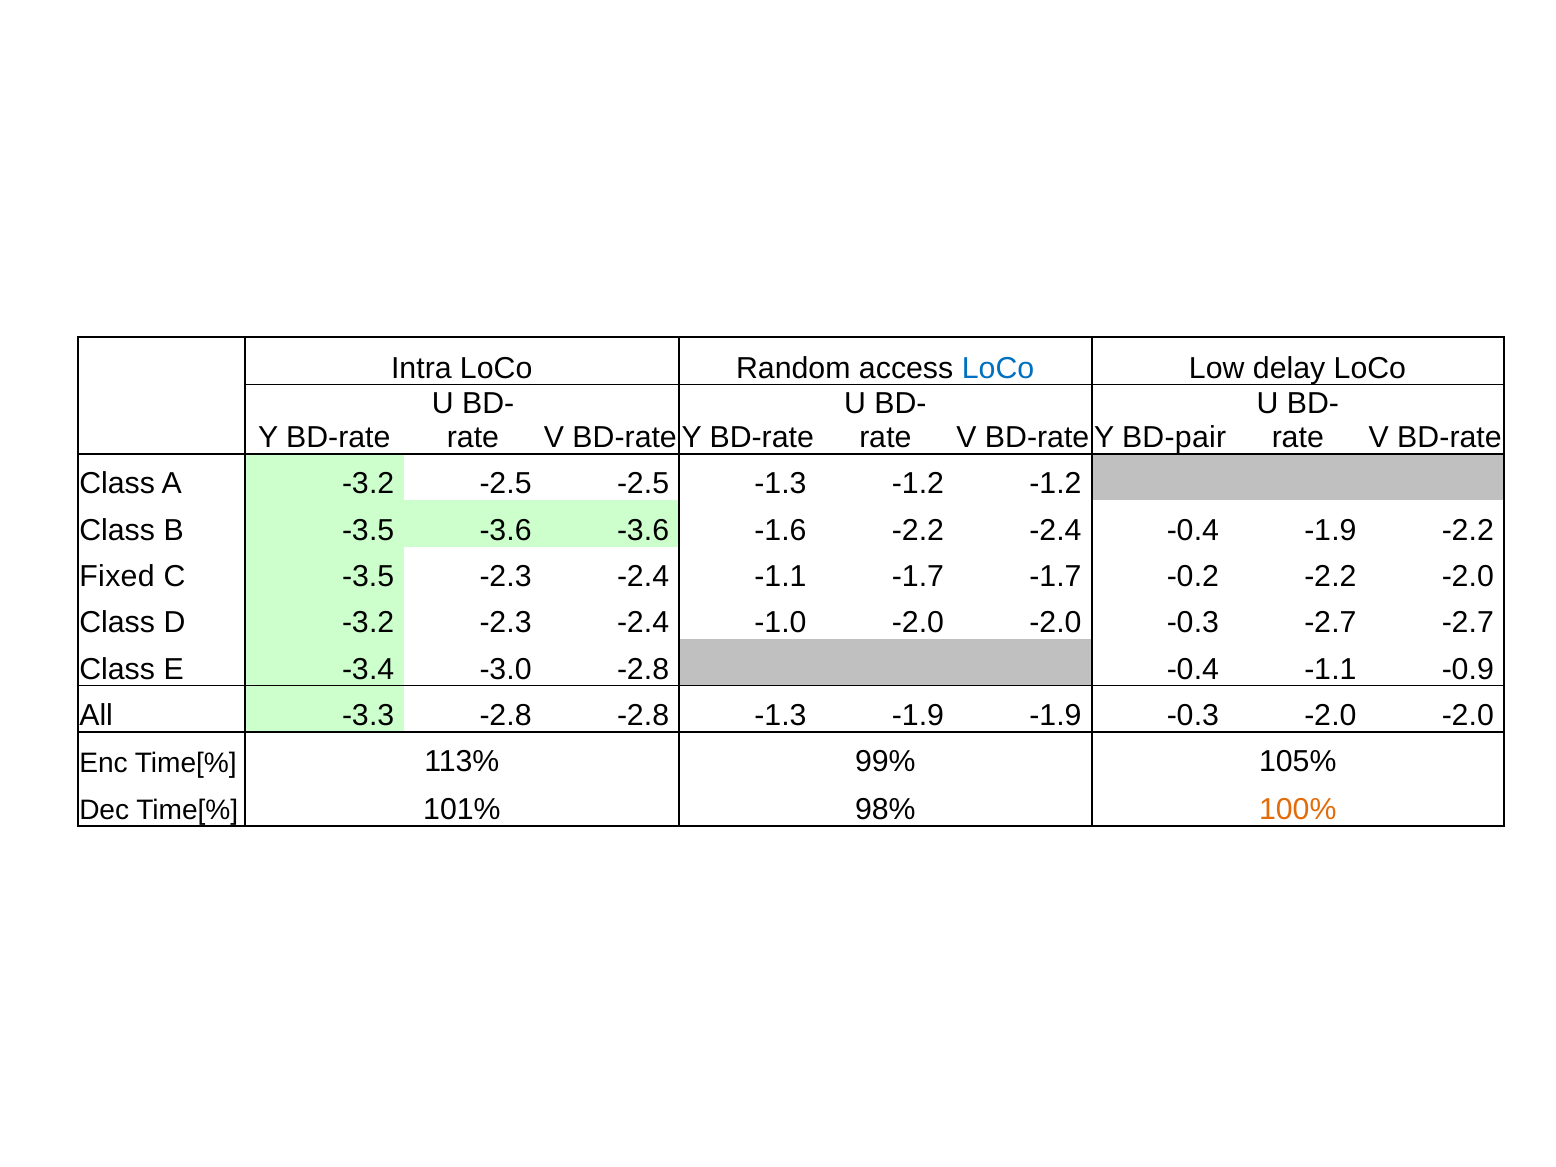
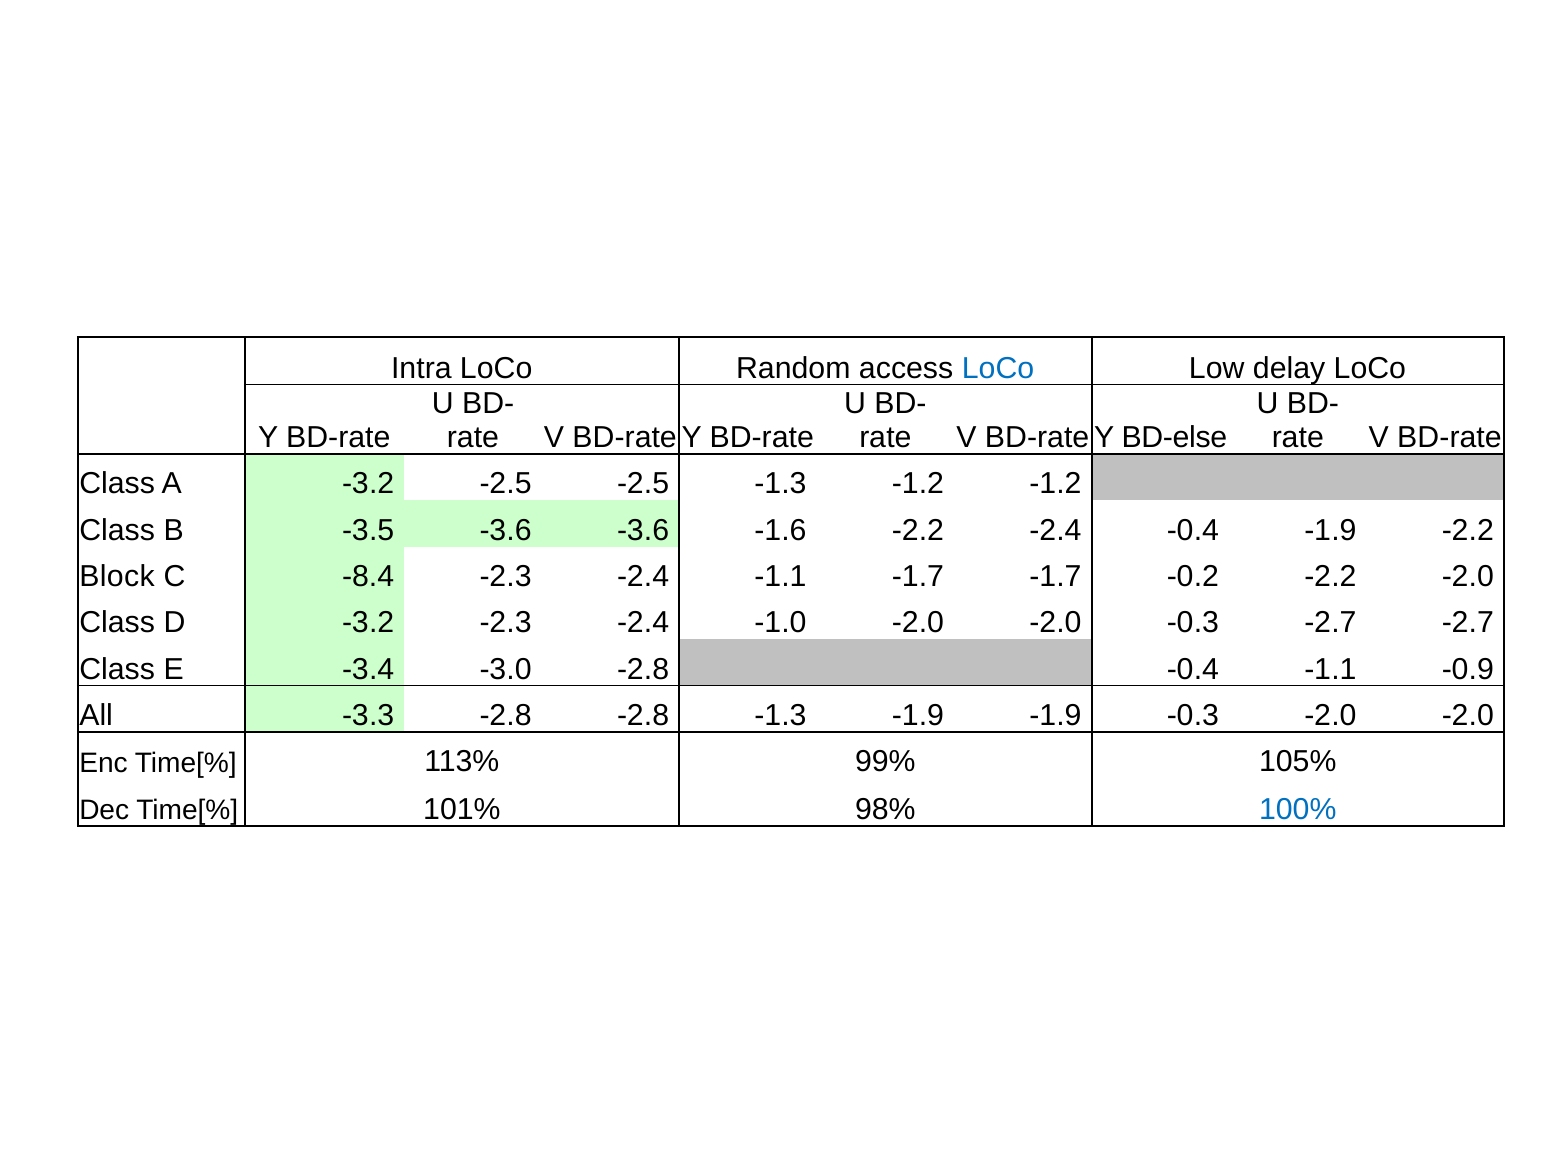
BD-pair: BD-pair -> BD-else
Fixed: Fixed -> Block
C -3.5: -3.5 -> -8.4
100% colour: orange -> blue
